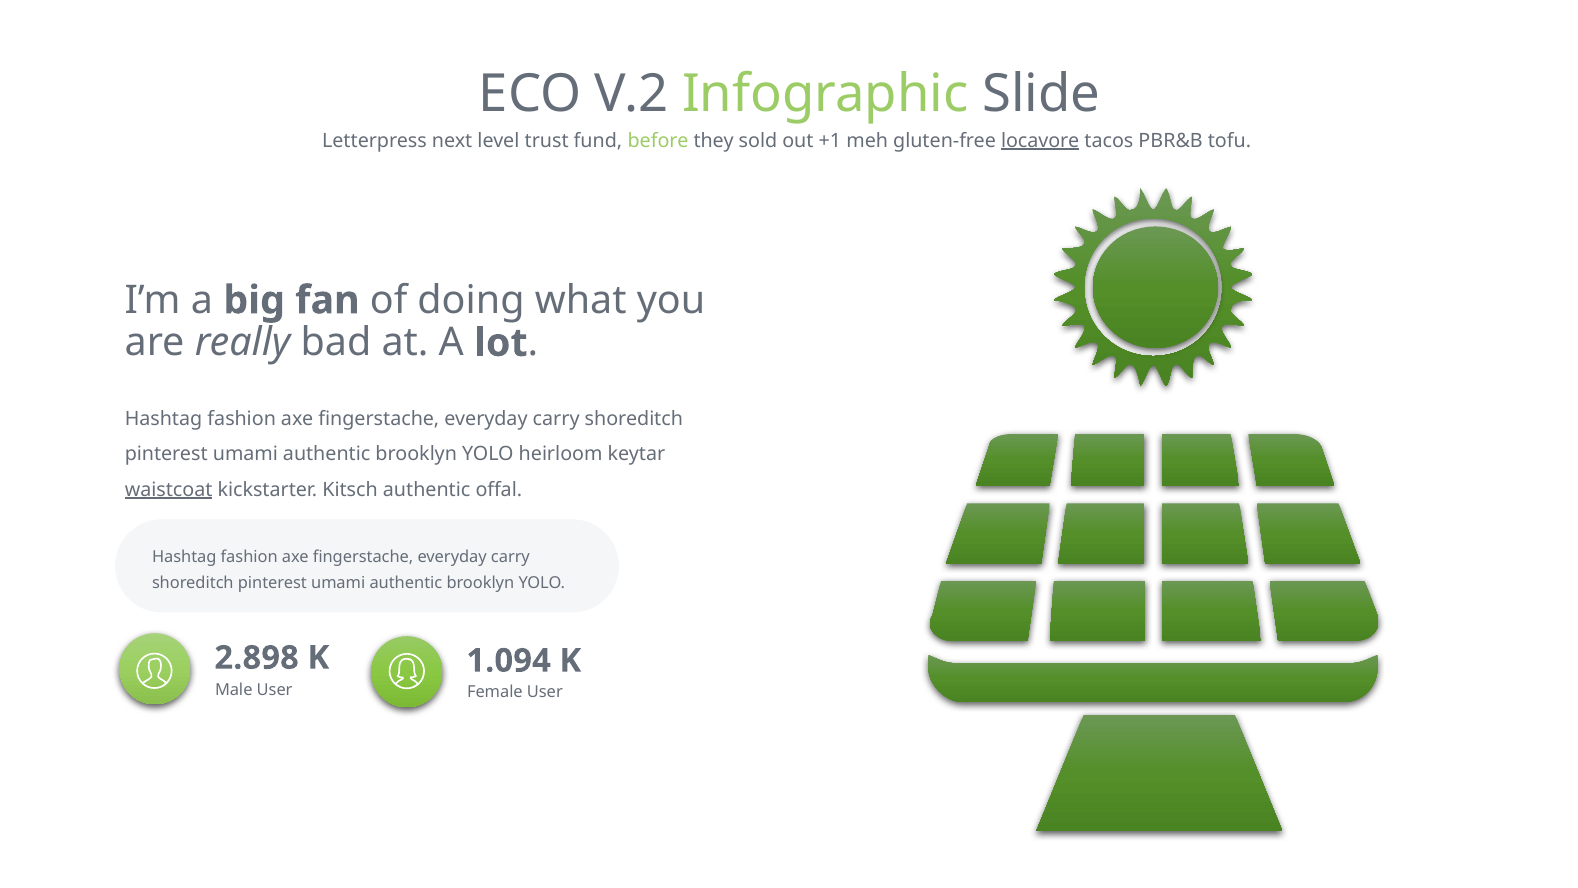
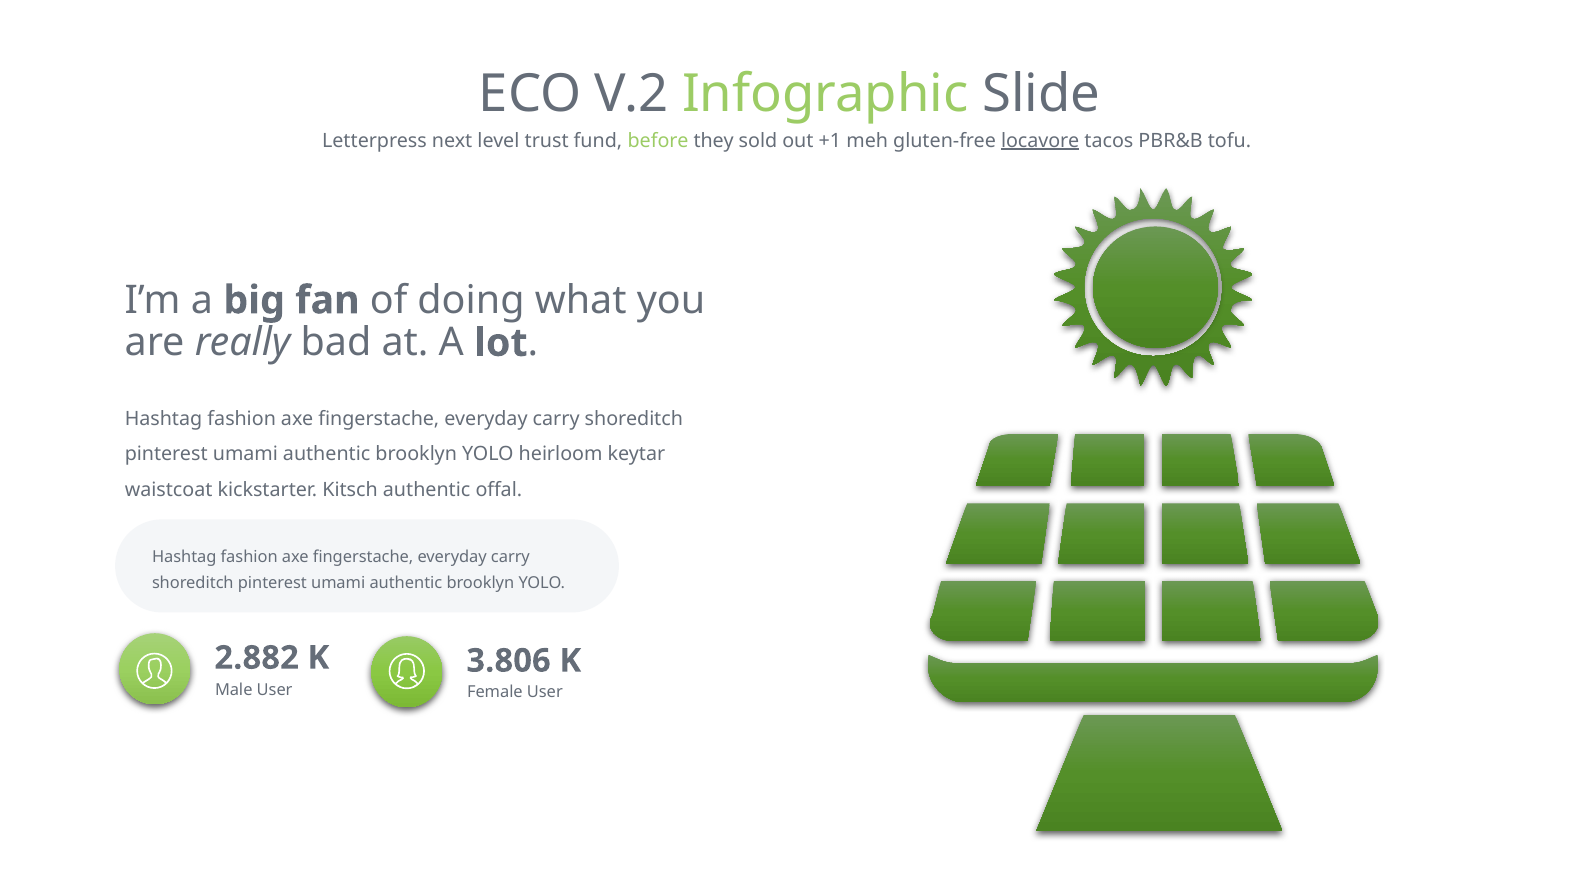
waistcoat underline: present -> none
2.898: 2.898 -> 2.882
1.094: 1.094 -> 3.806
